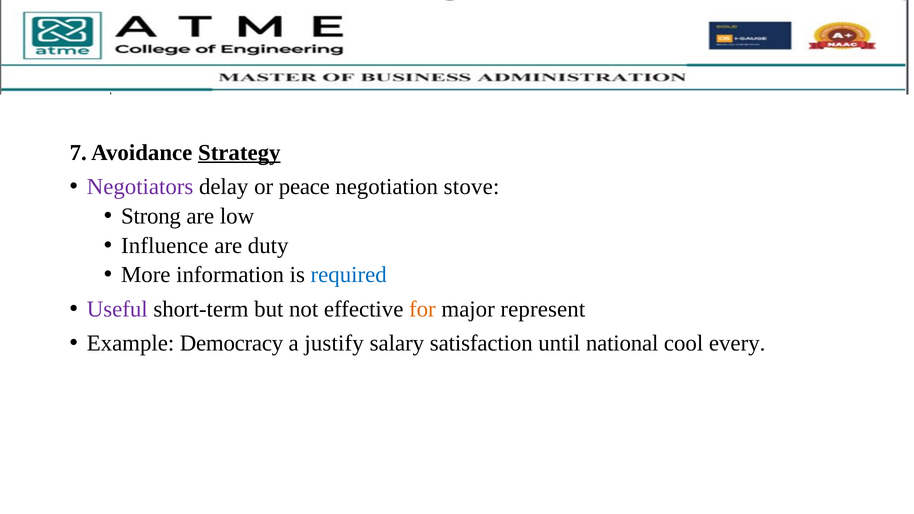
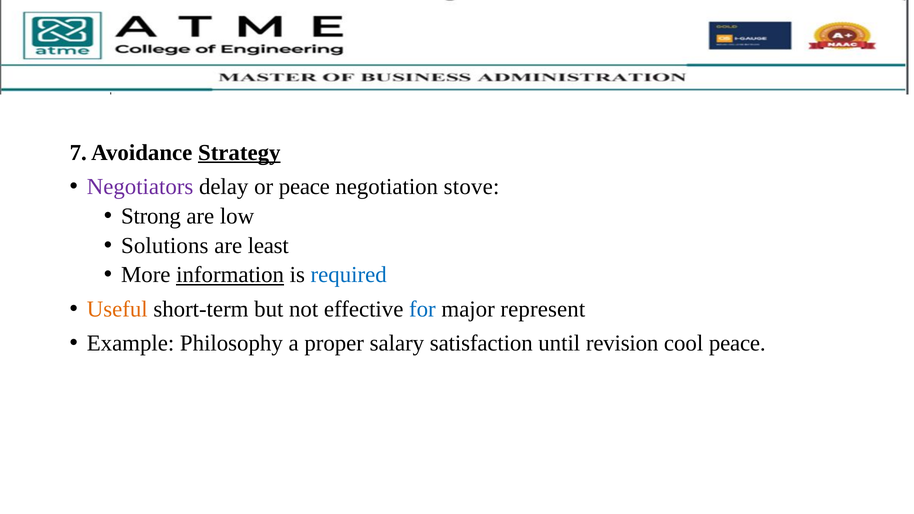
Influence: Influence -> Solutions
duty: duty -> least
information underline: none -> present
Useful colour: purple -> orange
for colour: orange -> blue
Democracy: Democracy -> Philosophy
justify: justify -> proper
national: national -> revision
cool every: every -> peace
